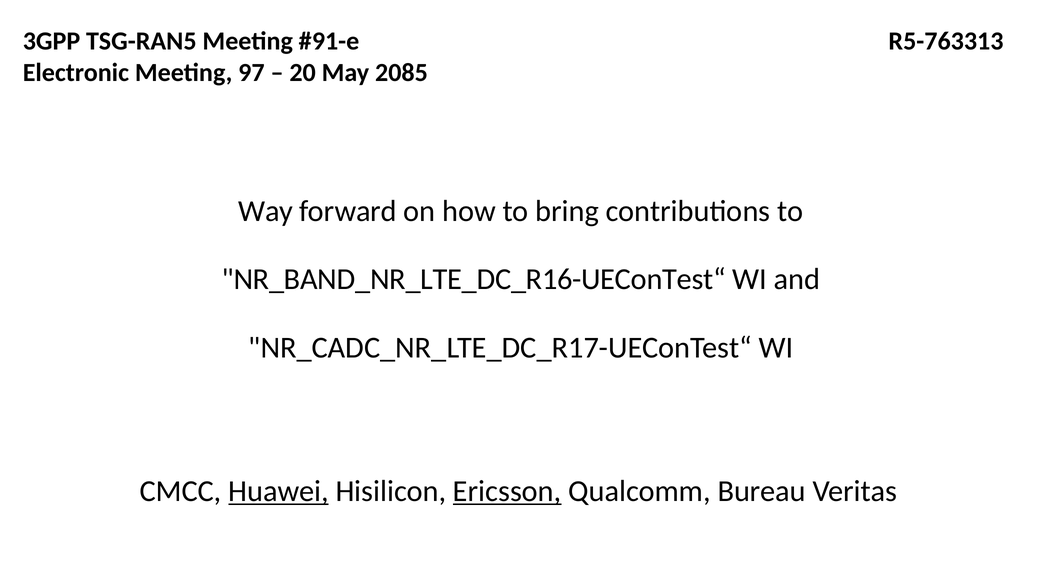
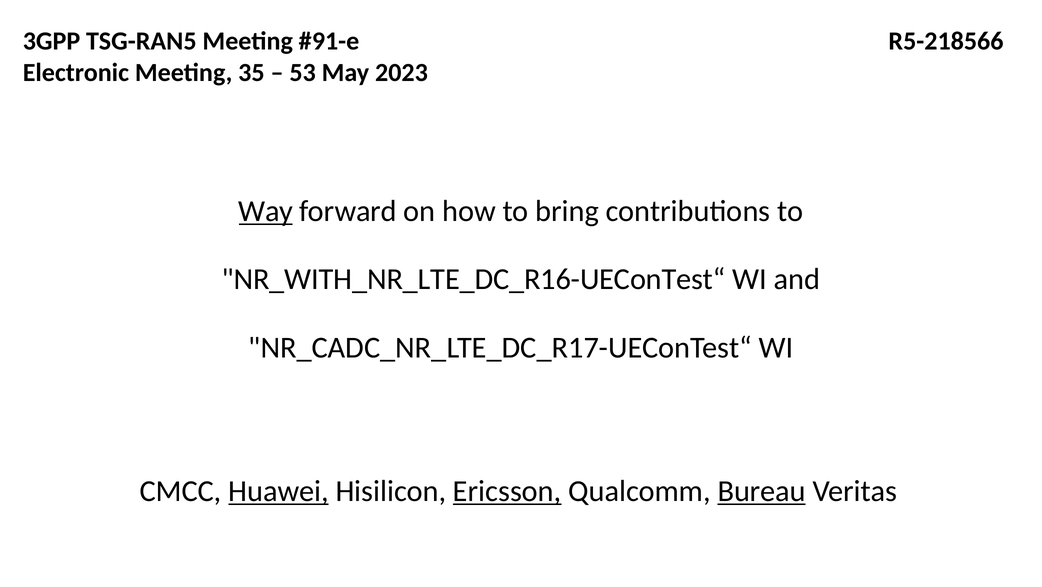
R5-763313: R5-763313 -> R5-218566
97: 97 -> 35
20: 20 -> 53
2085: 2085 -> 2023
Way underline: none -> present
NR_BAND_NR_LTE_DC_R16-UEConTest“: NR_BAND_NR_LTE_DC_R16-UEConTest“ -> NR_WITH_NR_LTE_DC_R16-UEConTest“
Bureau underline: none -> present
